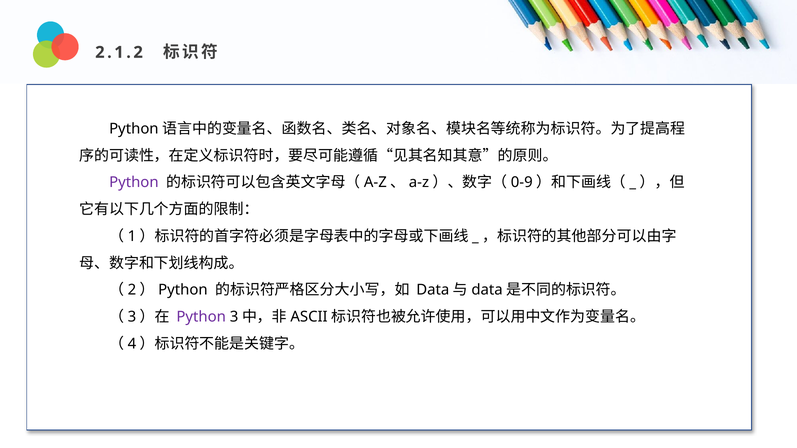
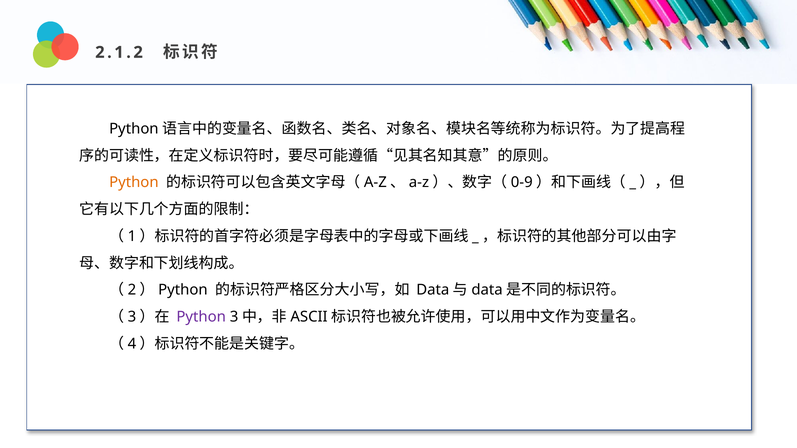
Python at (134, 183) colour: purple -> orange
